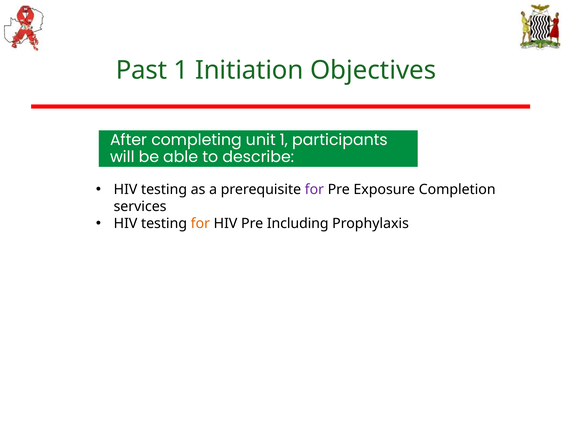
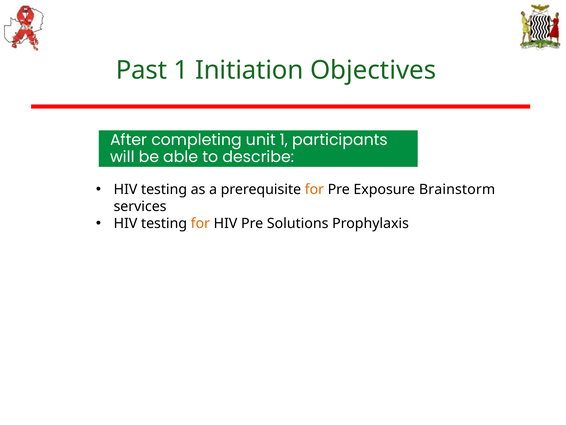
for at (314, 189) colour: purple -> orange
Completion: Completion -> Brainstorm
Including: Including -> Solutions
